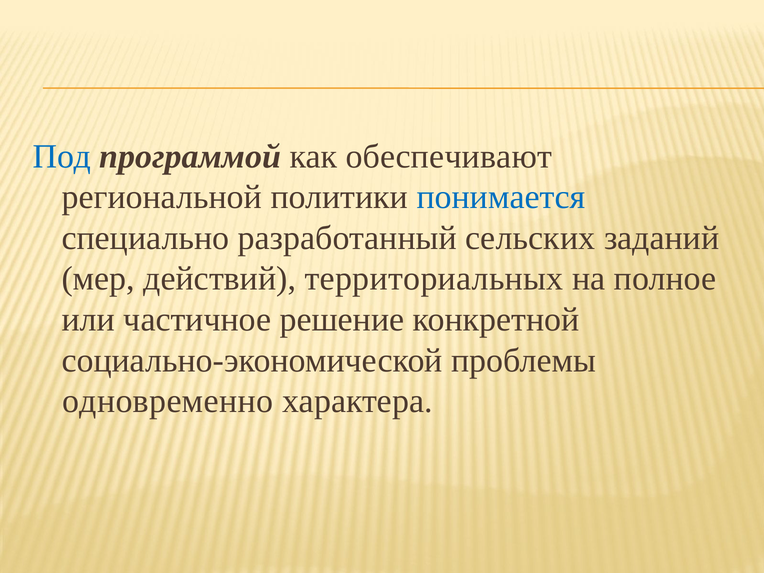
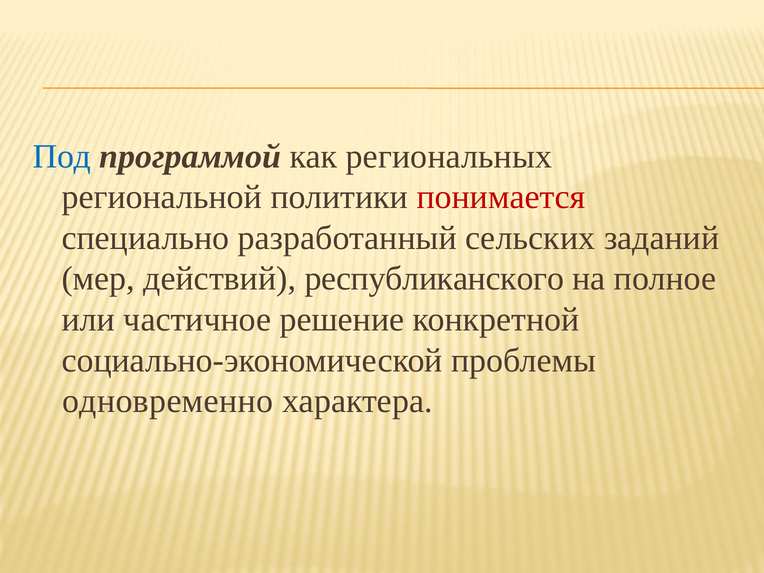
обеспечивают: обеспечивают -> региональных
понимается colour: blue -> red
территориальных: территориальных -> республиканского
